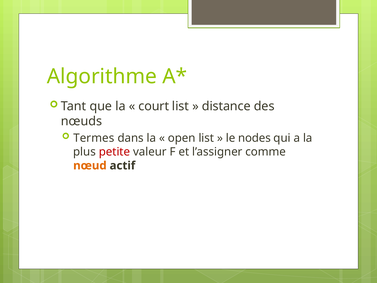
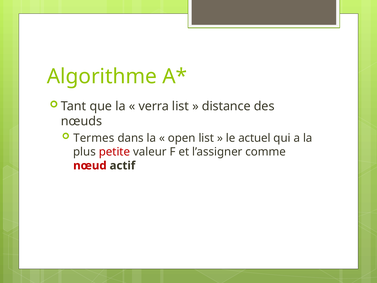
court: court -> verra
nodes: nodes -> actuel
nœud colour: orange -> red
